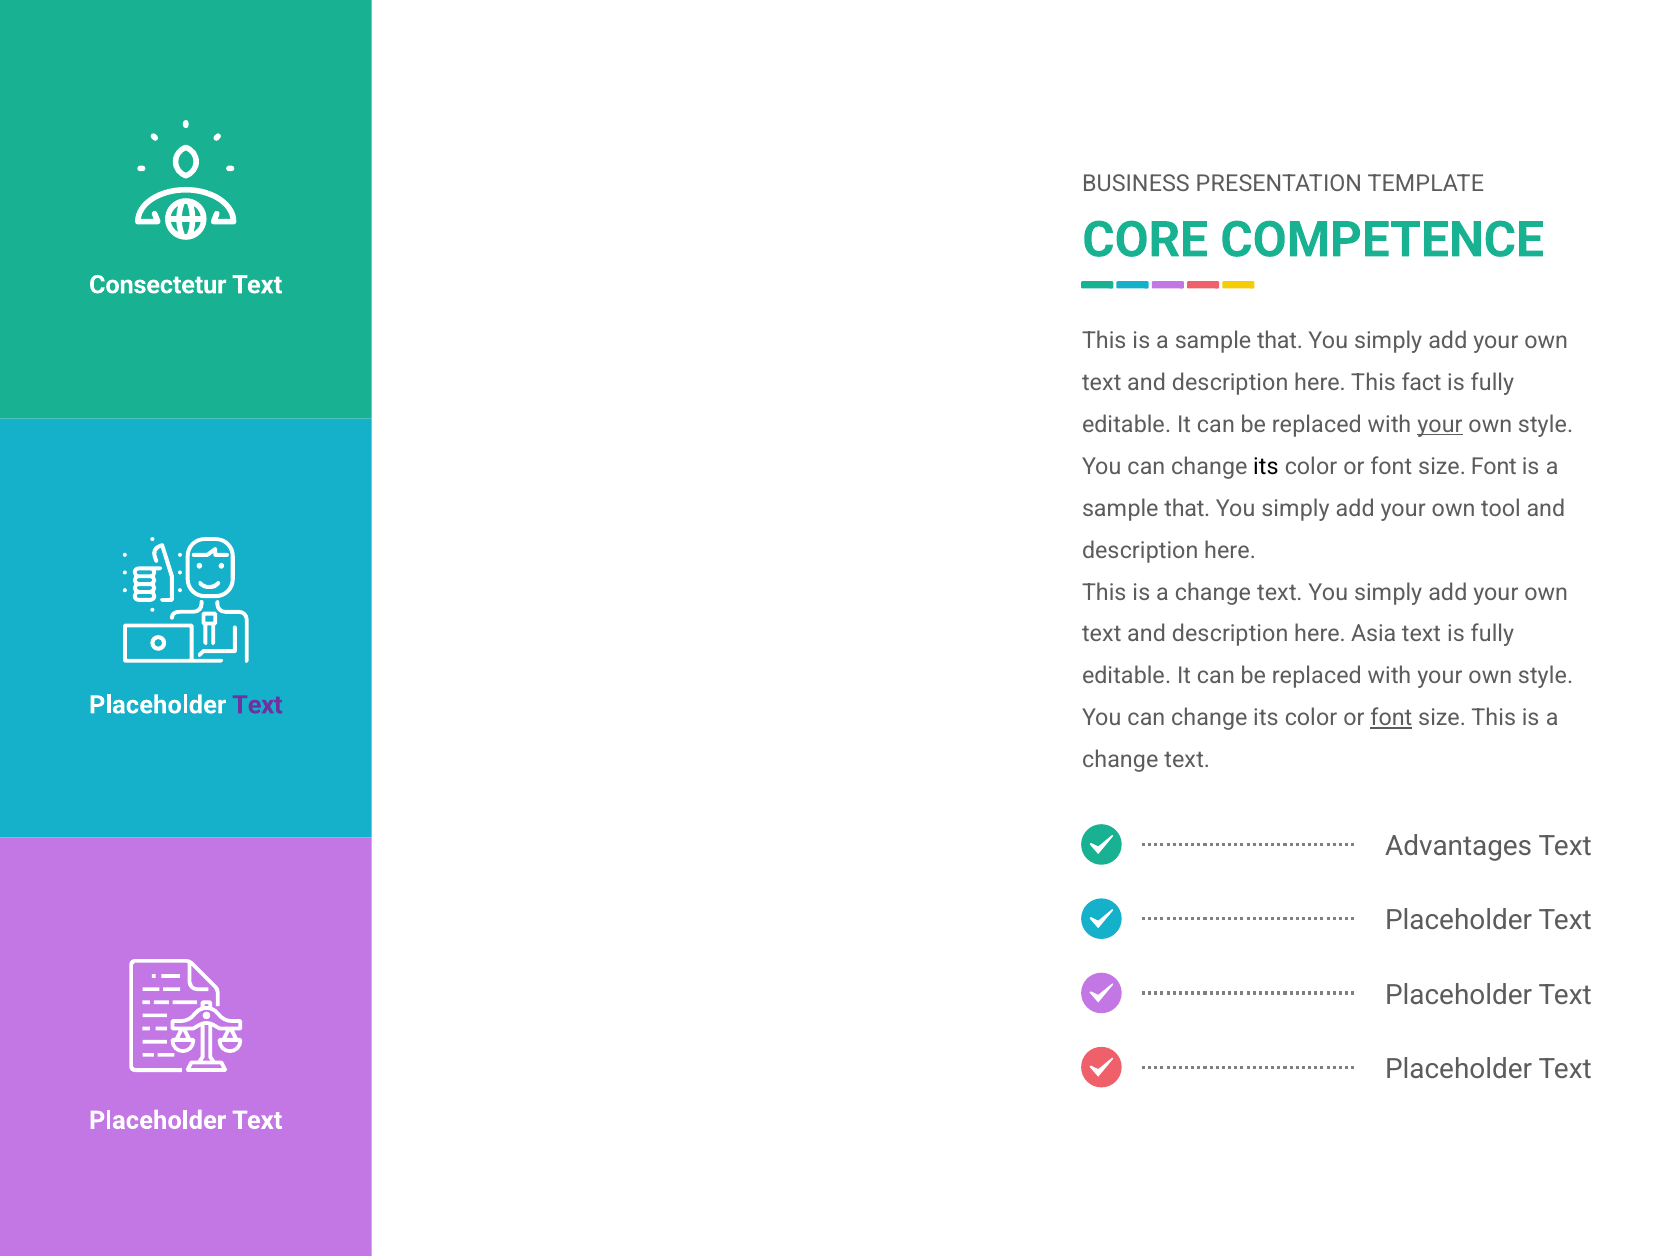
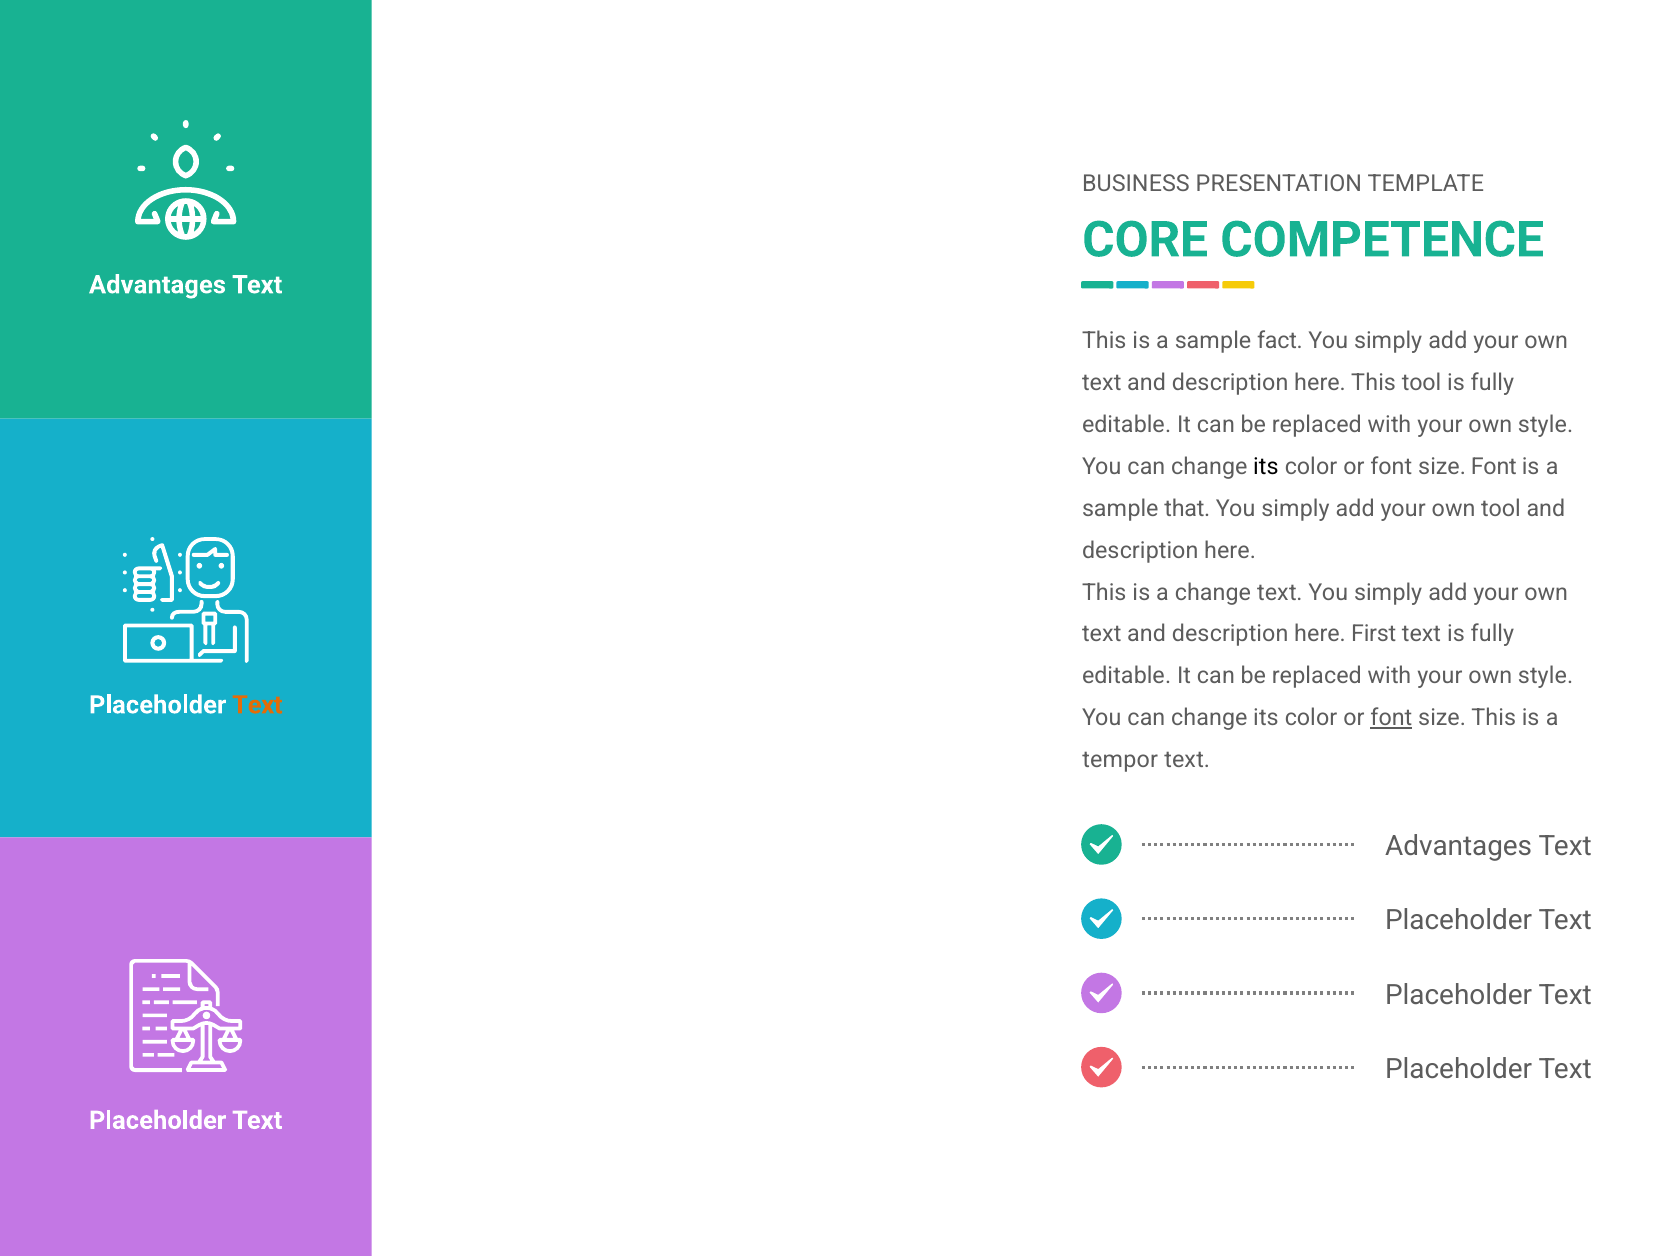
Consectetur at (158, 285): Consectetur -> Advantages
that at (1280, 341): that -> fact
This fact: fact -> tool
your at (1440, 425) underline: present -> none
Asia: Asia -> First
Text at (257, 705) colour: purple -> orange
change at (1120, 760): change -> tempor
